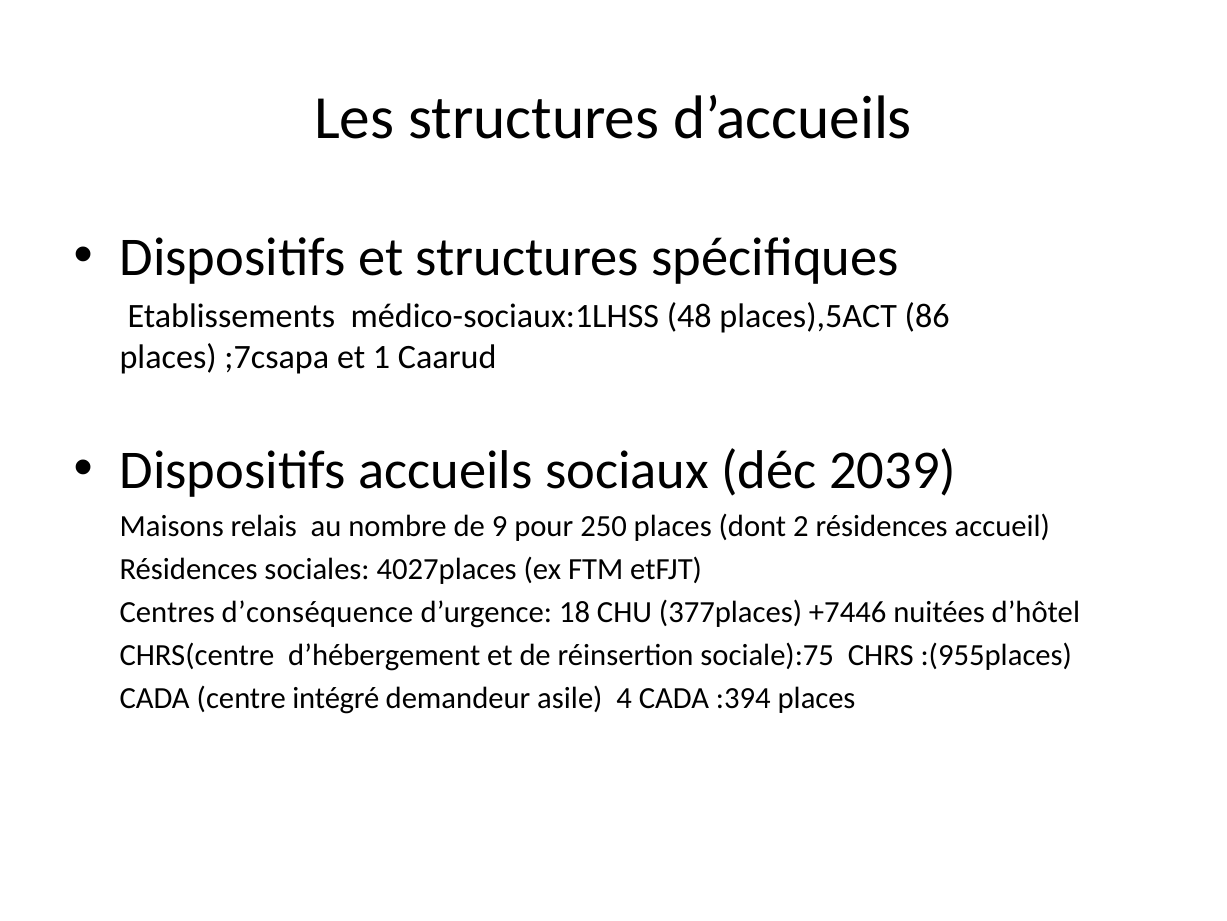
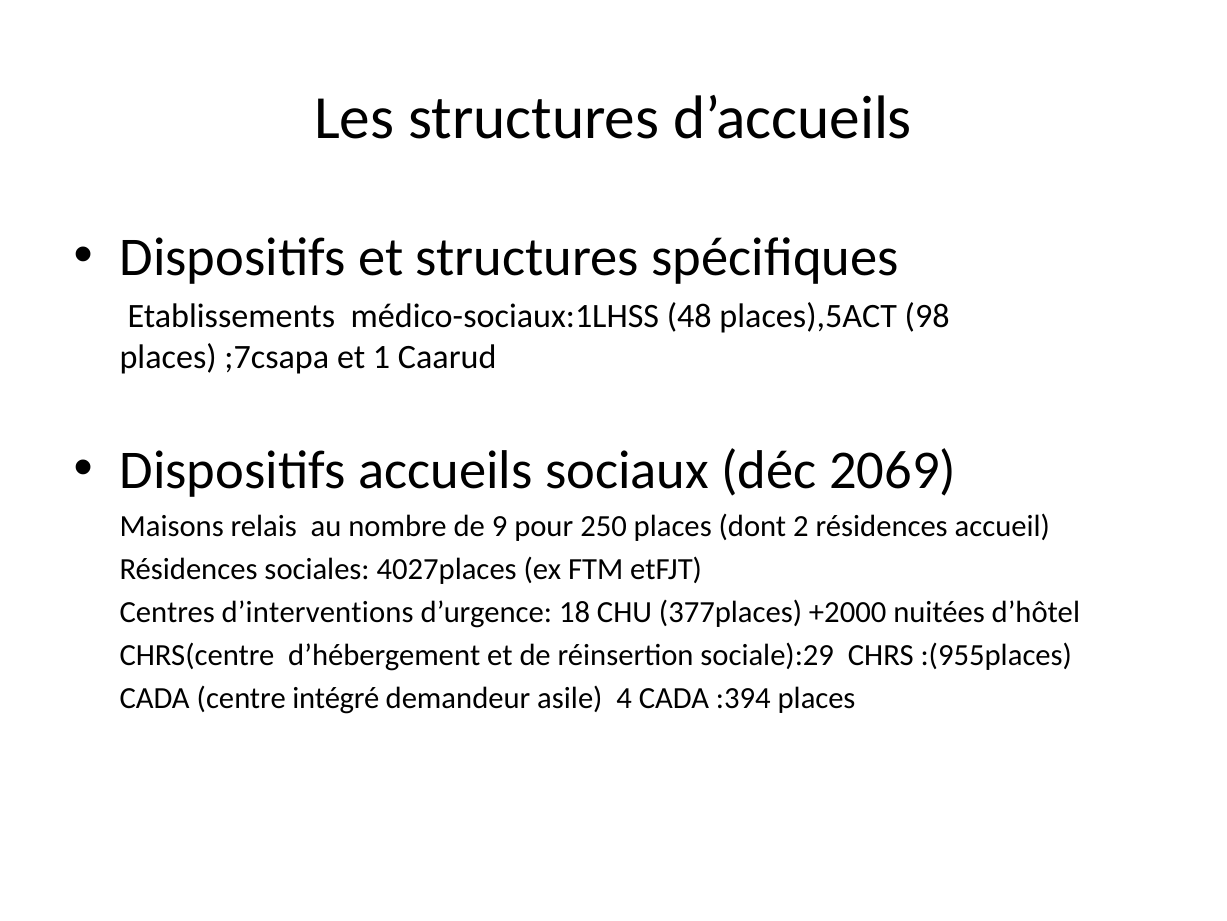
86: 86 -> 98
2039: 2039 -> 2069
d’conséquence: d’conséquence -> d’interventions
+7446: +7446 -> +2000
sociale):75: sociale):75 -> sociale):29
